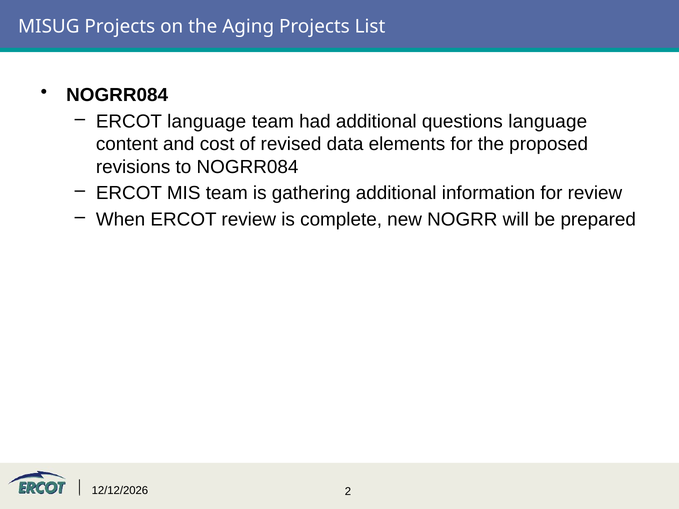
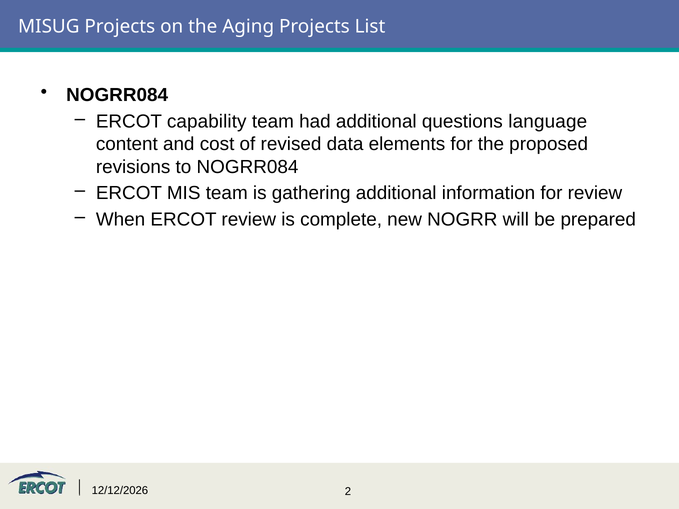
ERCOT language: language -> capability
